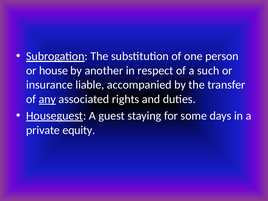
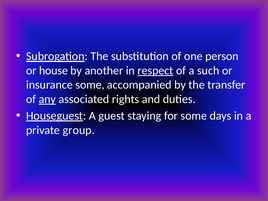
respect underline: none -> present
insurance liable: liable -> some
equity: equity -> group
